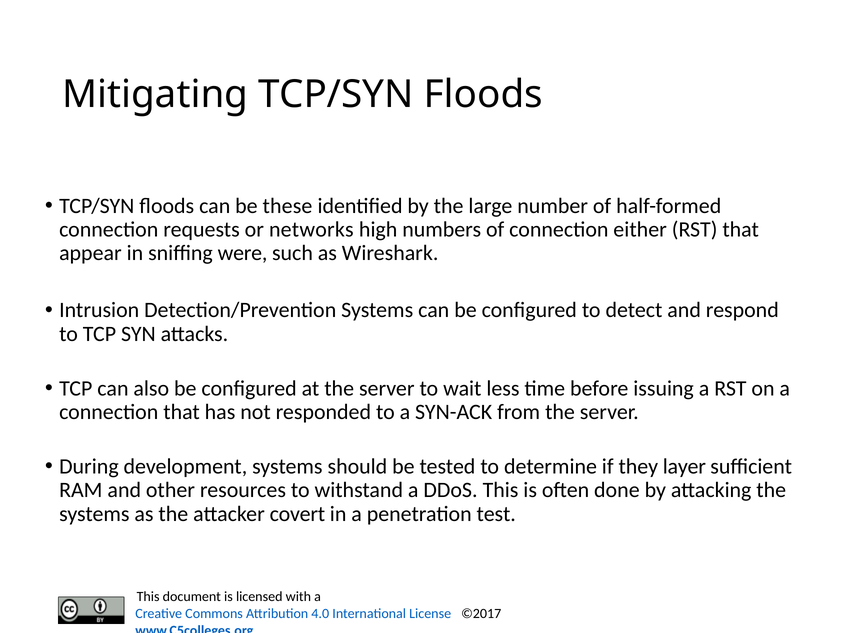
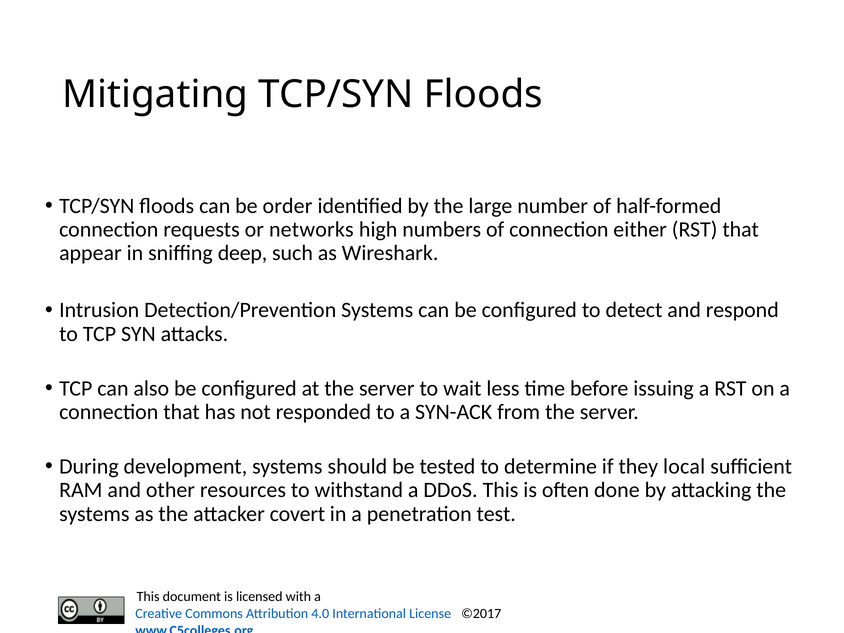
these: these -> order
were: were -> deep
layer: layer -> local
